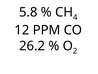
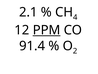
5.8: 5.8 -> 2.1
PPM underline: none -> present
26.2: 26.2 -> 91.4
